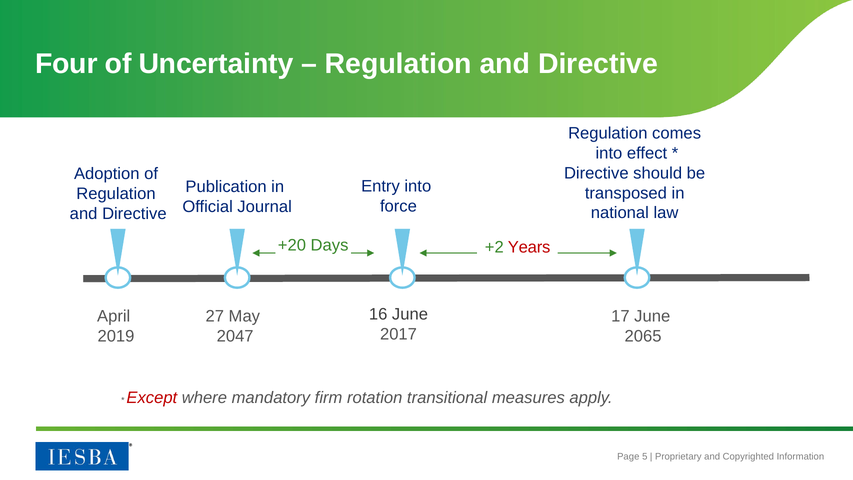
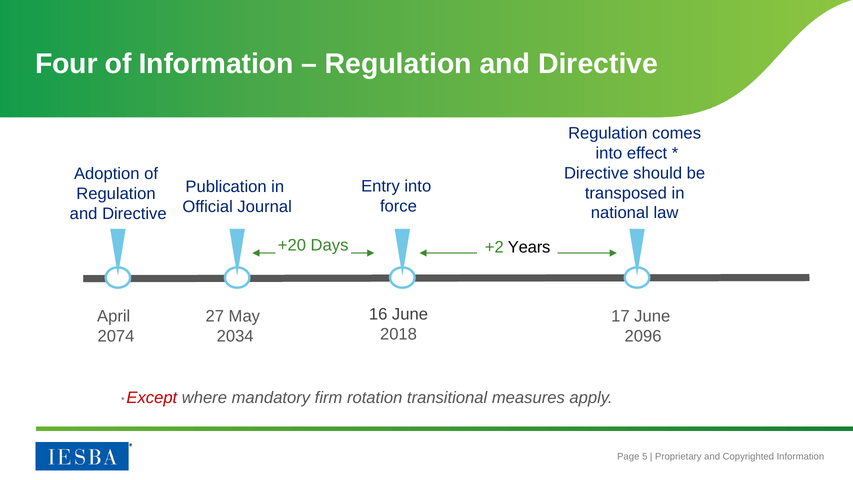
of Uncertainty: Uncertainty -> Information
Years colour: red -> black
2017: 2017 -> 2018
2019: 2019 -> 2074
2047: 2047 -> 2034
2065: 2065 -> 2096
